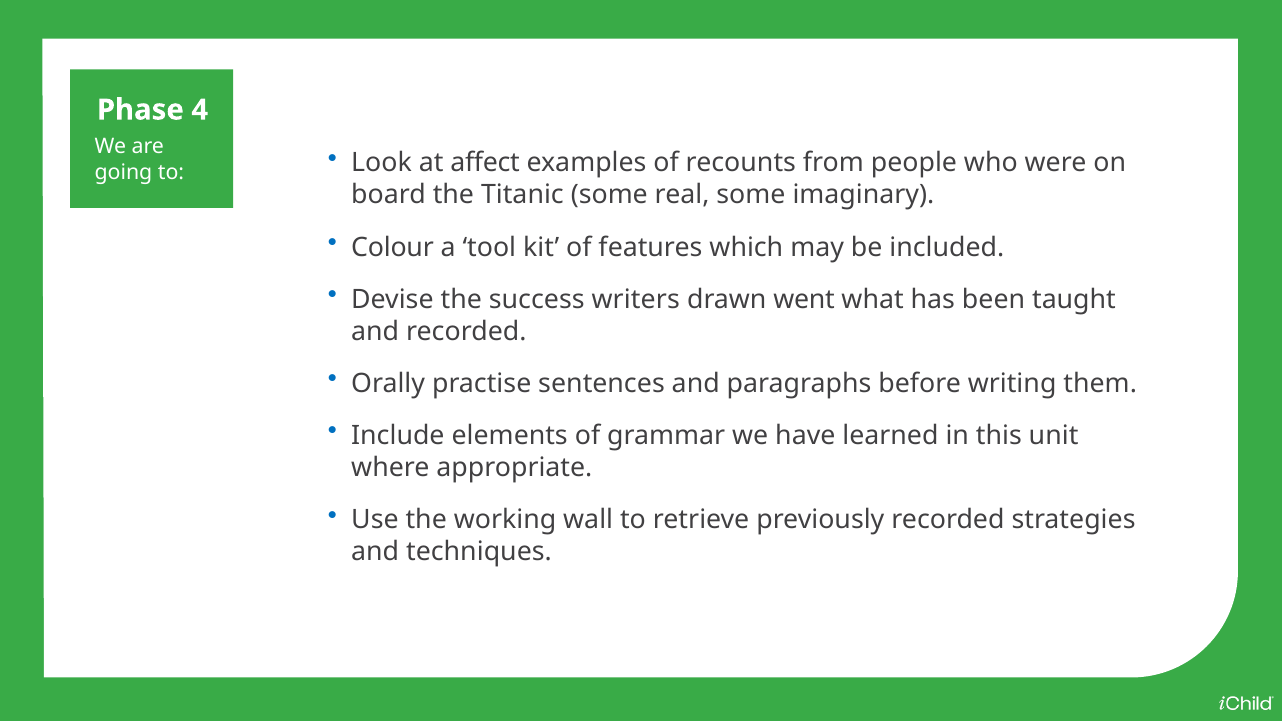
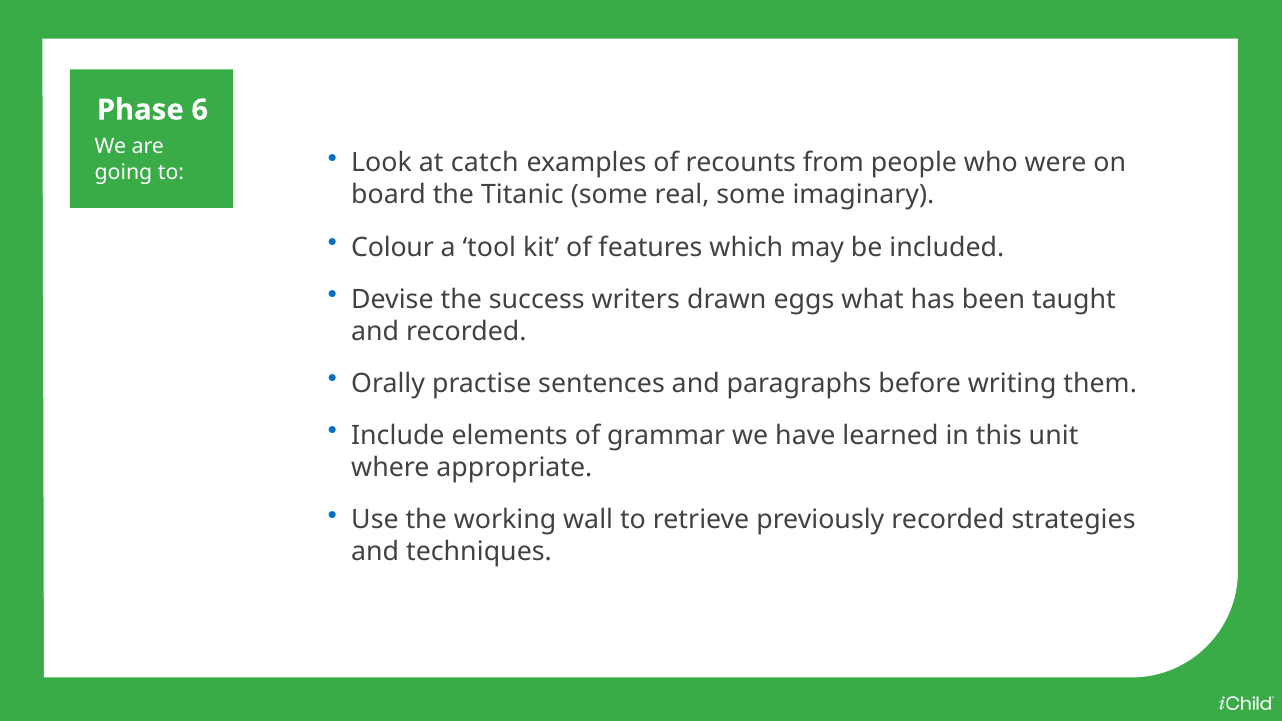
4: 4 -> 6
affect: affect -> catch
went: went -> eggs
